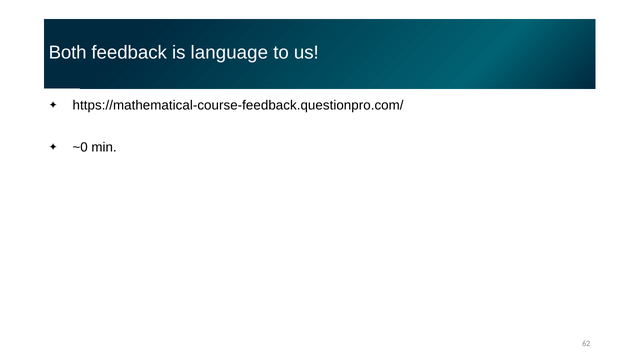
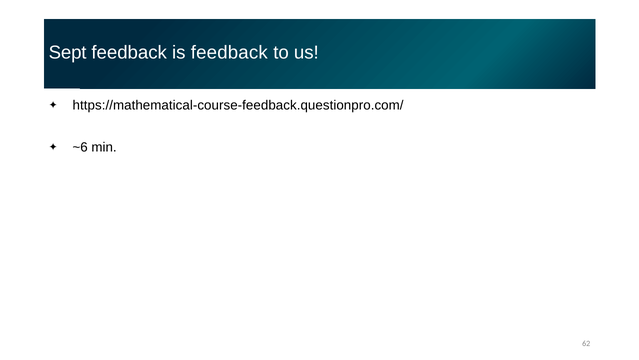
Both: Both -> Sept
is language: language -> feedback
~0: ~0 -> ~6
